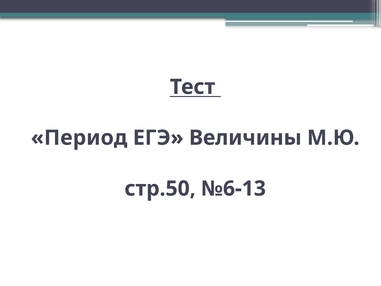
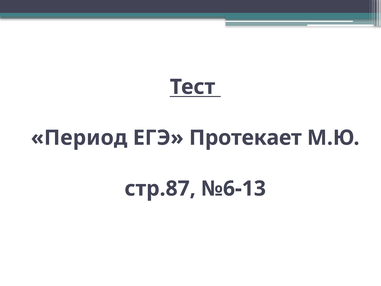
Величины: Величины -> Протекает
стр.50: стр.50 -> стр.87
